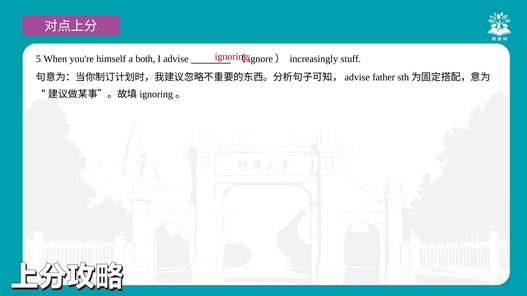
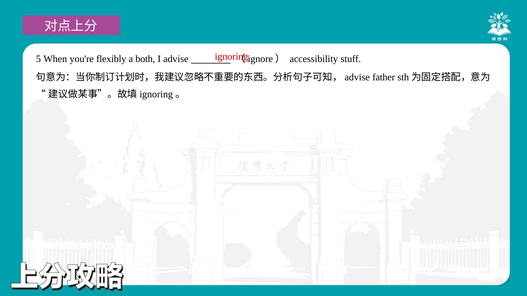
himself: himself -> flexibly
increasingly: increasingly -> accessibility
